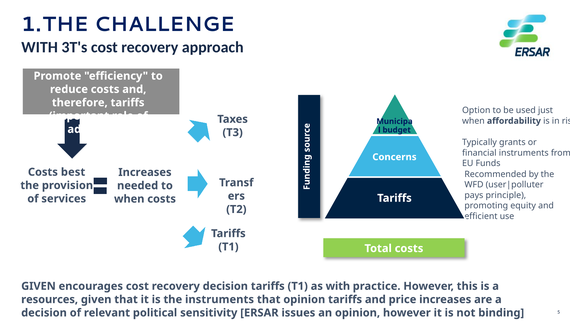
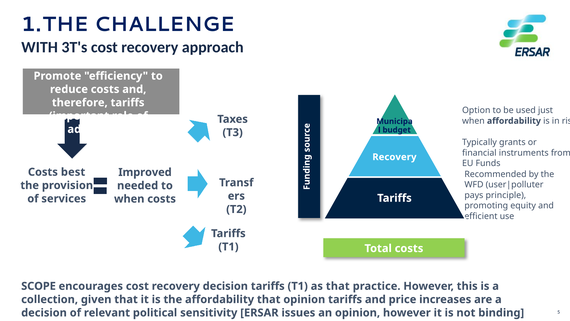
Concerns at (394, 157): Concerns -> Recovery
Increases at (145, 172): Increases -> Improved
GIVEN at (38, 286): GIVEN -> SCOPE
as with: with -> that
resources: resources -> collection
the instruments: instruments -> affordability
